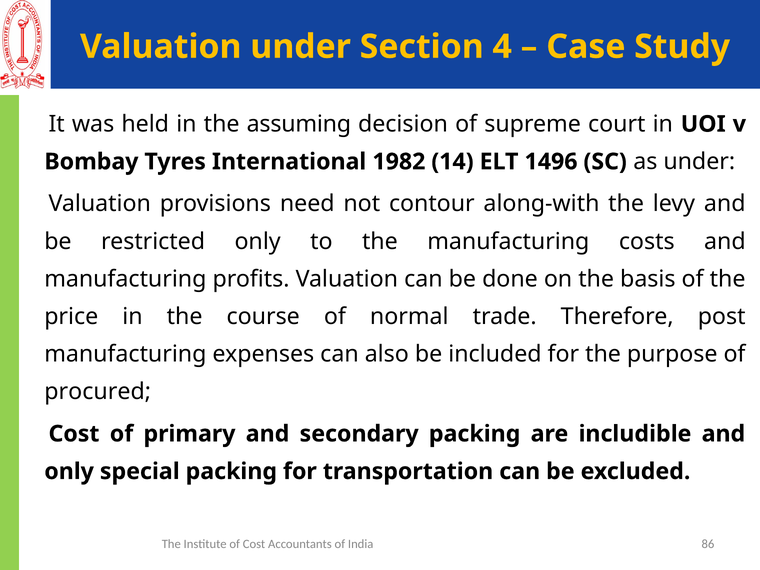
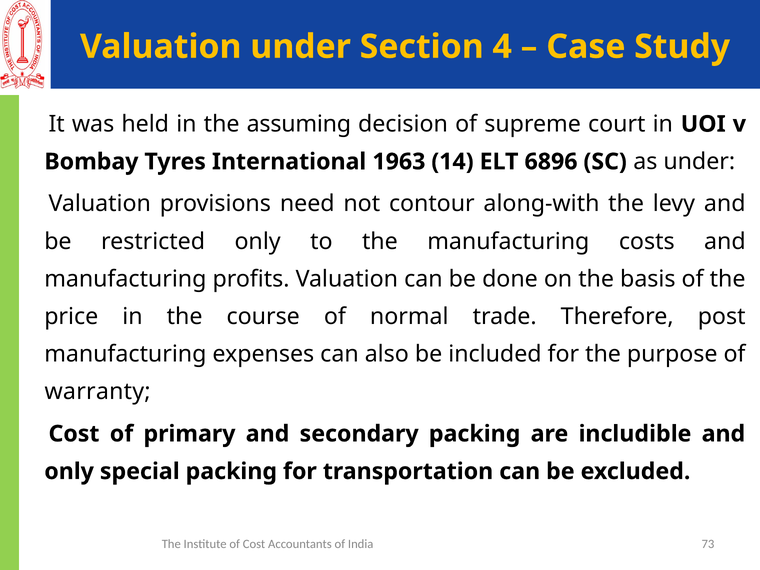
1982: 1982 -> 1963
1496: 1496 -> 6896
procured: procured -> warranty
86: 86 -> 73
